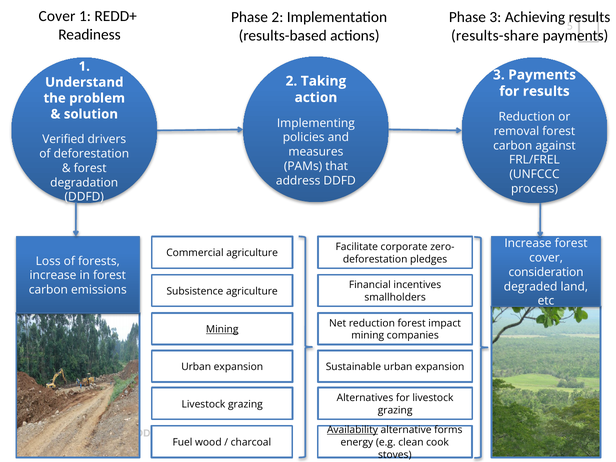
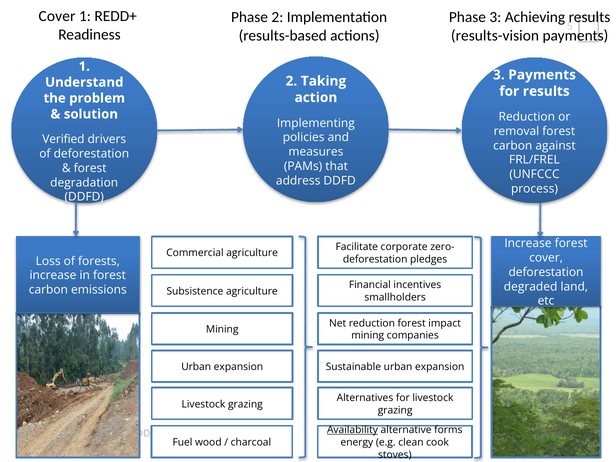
results-share: results-share -> results-vision
consideration at (546, 272): consideration -> deforestation
Mining at (222, 329) underline: present -> none
